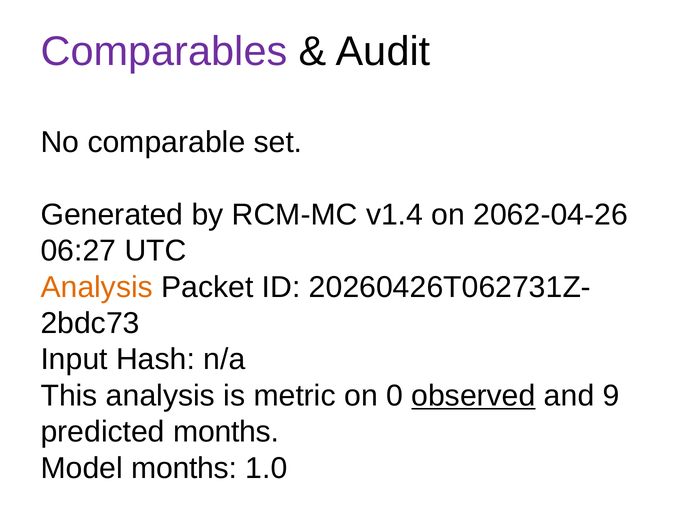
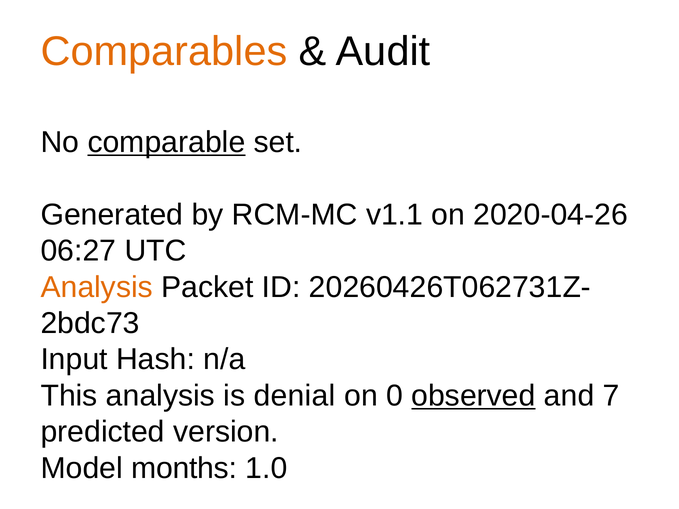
Comparables colour: purple -> orange
comparable underline: none -> present
v1.4: v1.4 -> v1.1
2062-04-26: 2062-04-26 -> 2020-04-26
metric: metric -> denial
9: 9 -> 7
predicted months: months -> version
